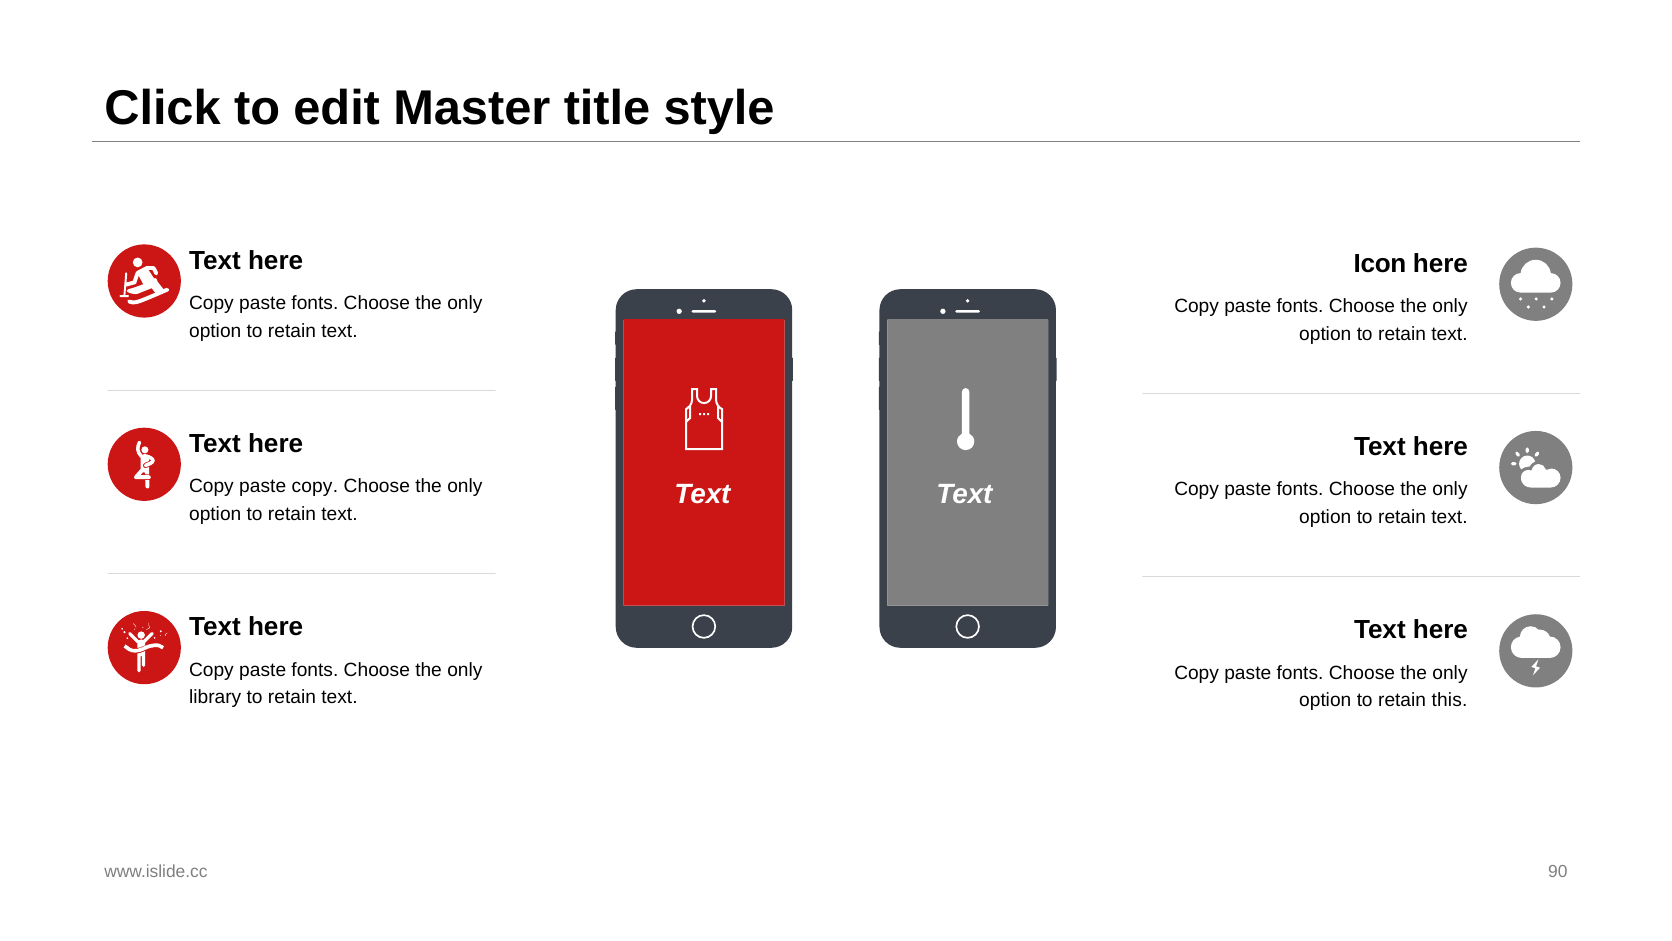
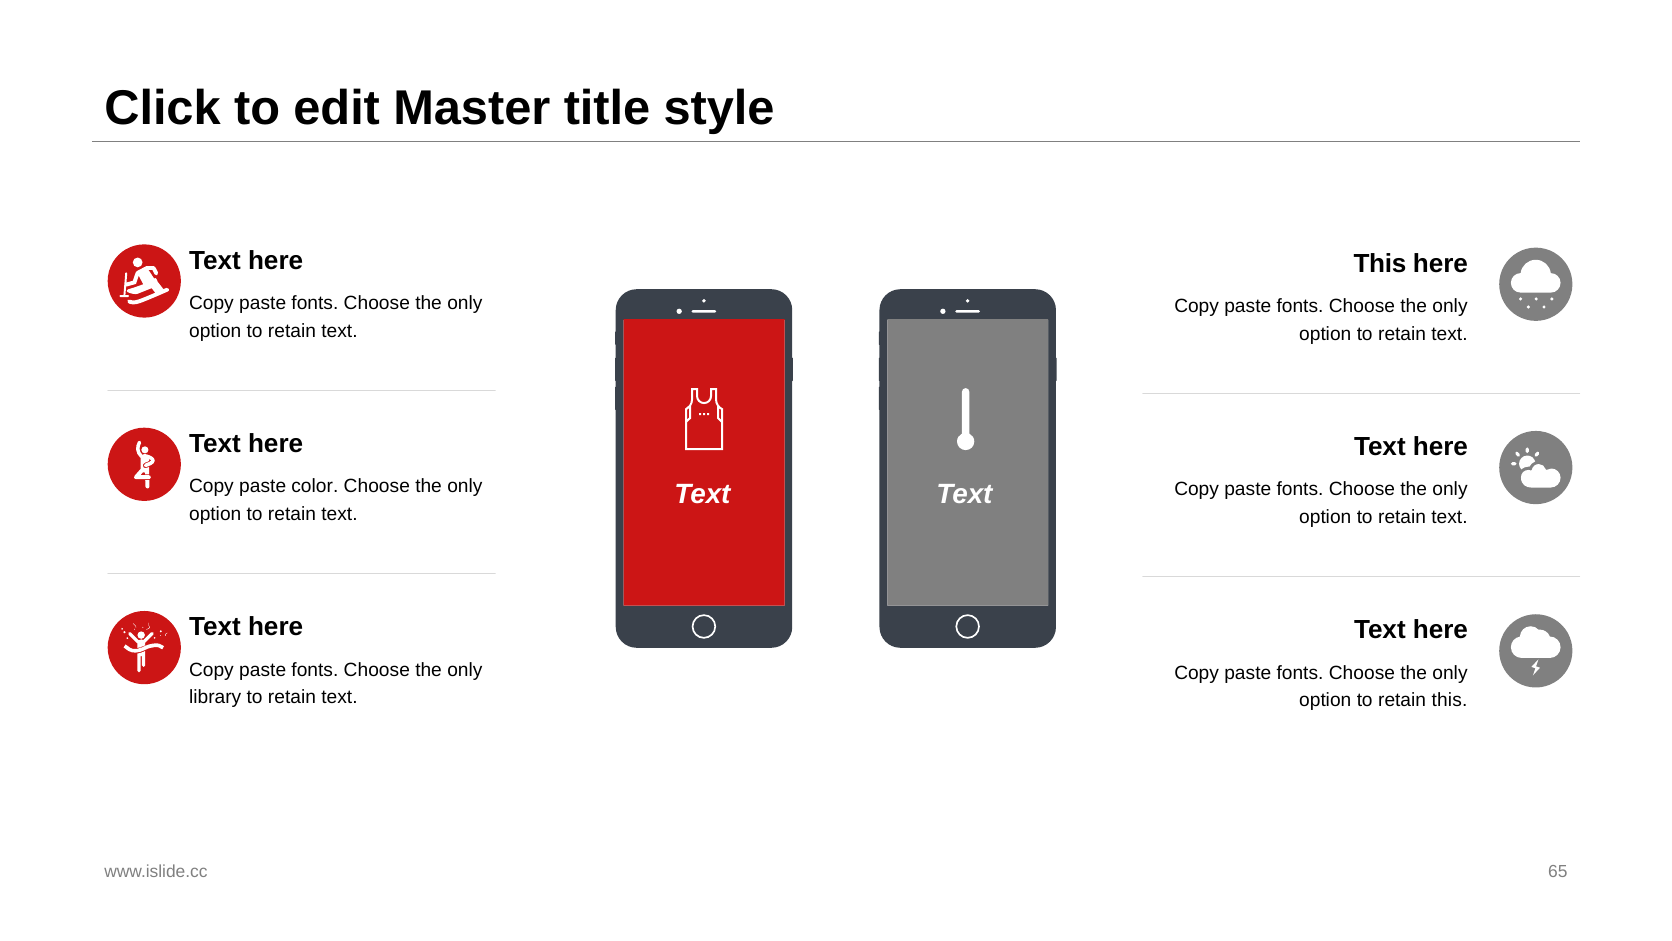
Icon at (1380, 264): Icon -> This
paste copy: copy -> color
90: 90 -> 65
